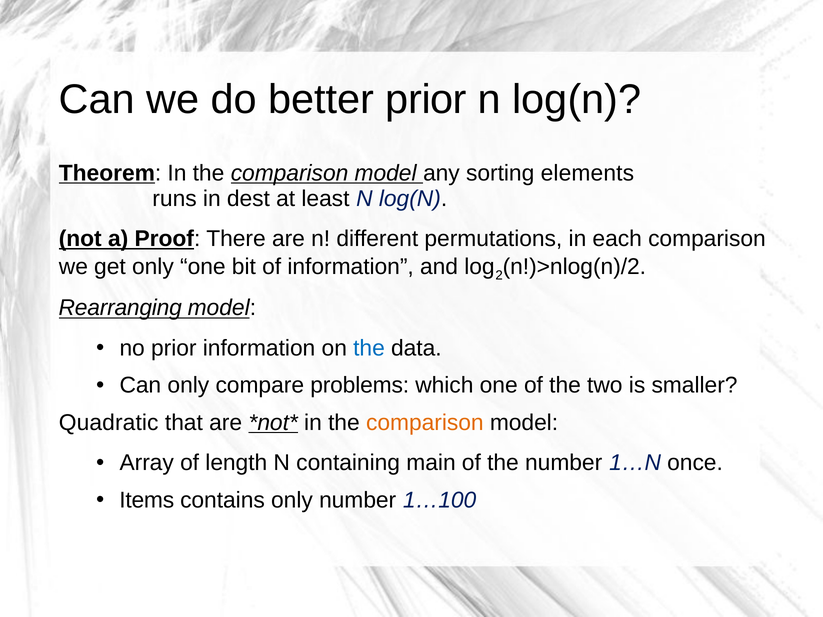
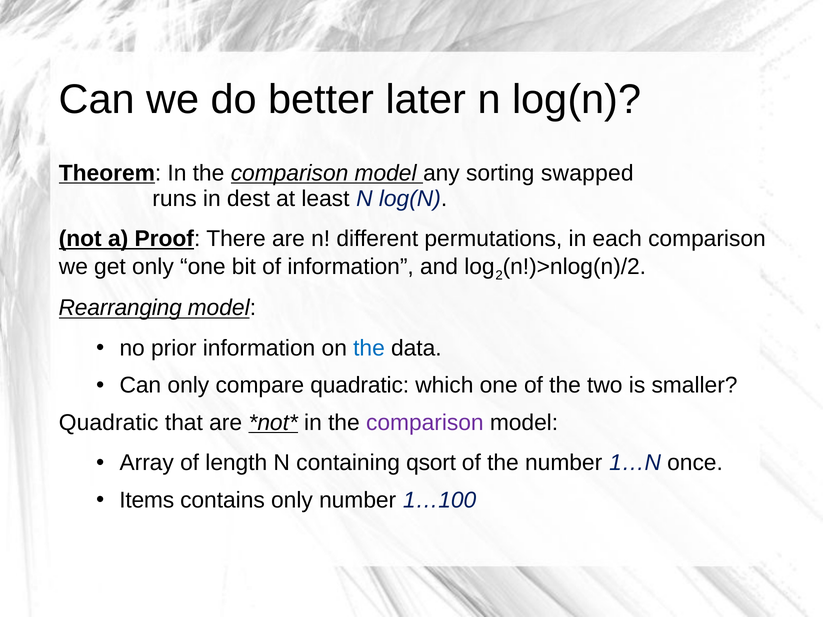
better prior: prior -> later
elements: elements -> swapped
compare problems: problems -> quadratic
comparison at (425, 423) colour: orange -> purple
main: main -> qsort
